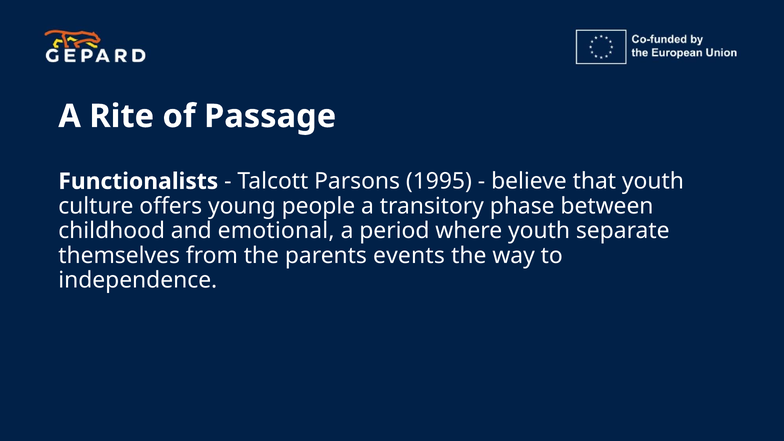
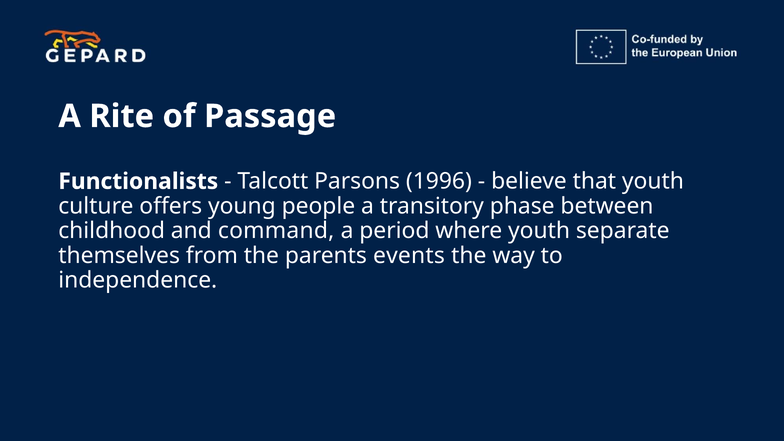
1995: 1995 -> 1996
emotional: emotional -> command
